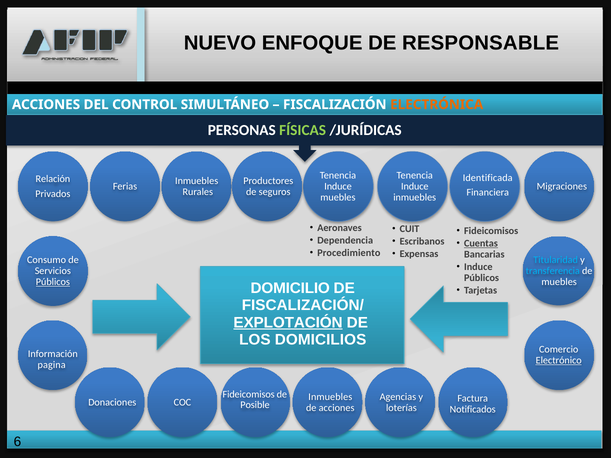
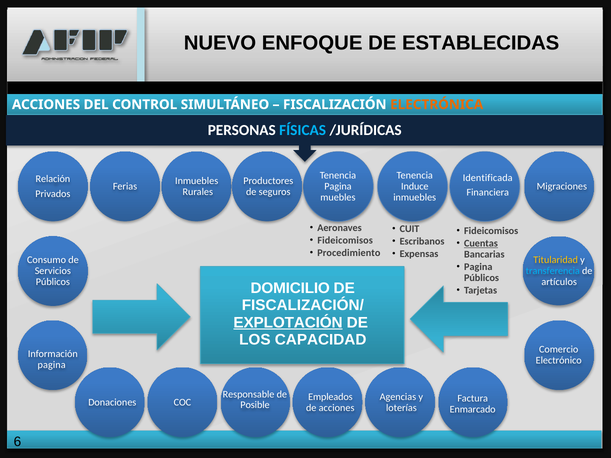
RESPONSABLE: RESPONSABLE -> ESTABLECIDAS
FÍSICAS colour: light green -> light blue
Induce at (338, 187): Induce -> Pagina
Dependencia at (345, 241): Dependencia -> Fideicomisos
Titularidad colour: light blue -> yellow
Induce at (478, 267): Induce -> Pagina
Públicos at (53, 282) underline: present -> none
muebles at (559, 282): muebles -> artículos
DOMICILIOS: DOMICILIOS -> CAPACIDAD
Electrónico underline: present -> none
Fideicomisos at (249, 394): Fideicomisos -> Responsable
Inmuebles at (330, 397): Inmuebles -> Empleados
Notificados: Notificados -> Enmarcado
